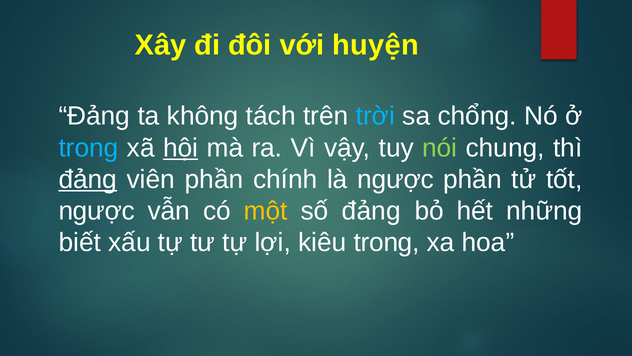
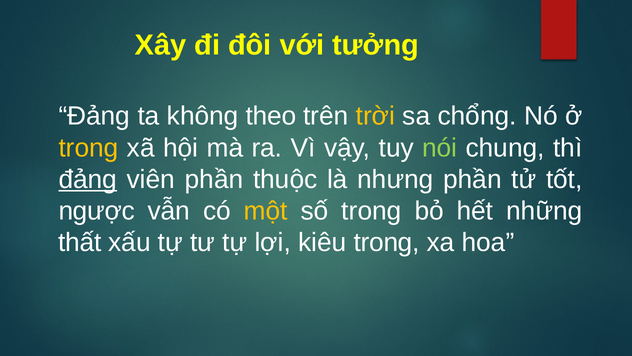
huyện: huyện -> tưởng
tách: tách -> theo
trời colour: light blue -> yellow
trong at (89, 148) colour: light blue -> yellow
hội underline: present -> none
chính: chính -> thuộc
là ngược: ngược -> nhưng
số đảng: đảng -> trong
biết: biết -> thất
